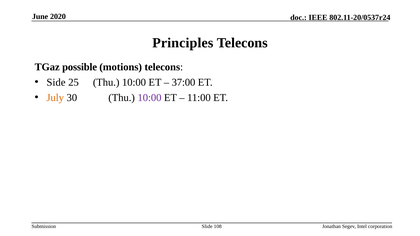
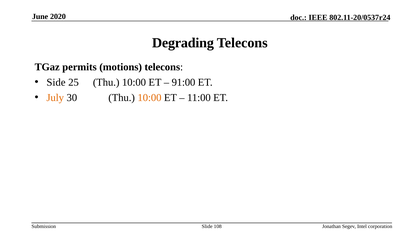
Principles: Principles -> Degrading
possible: possible -> permits
37:00: 37:00 -> 91:00
10:00 at (149, 98) colour: purple -> orange
